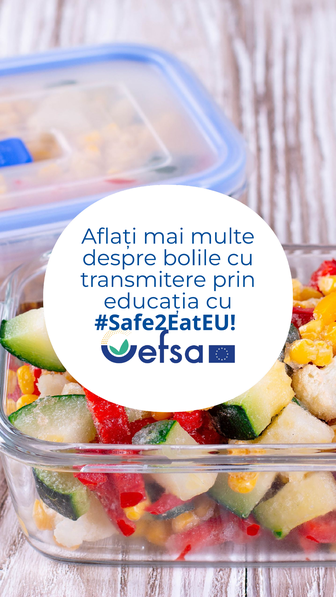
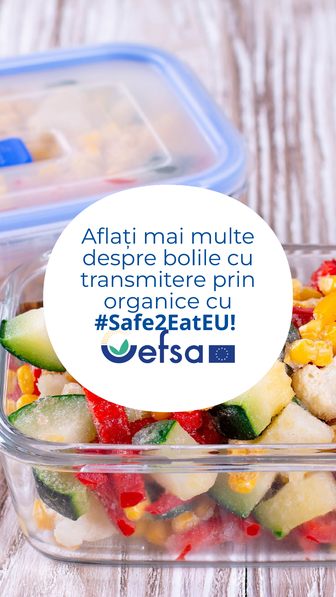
educația: educația -> organice
